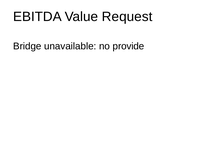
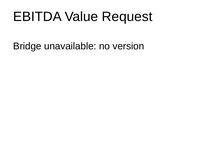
provide: provide -> version
